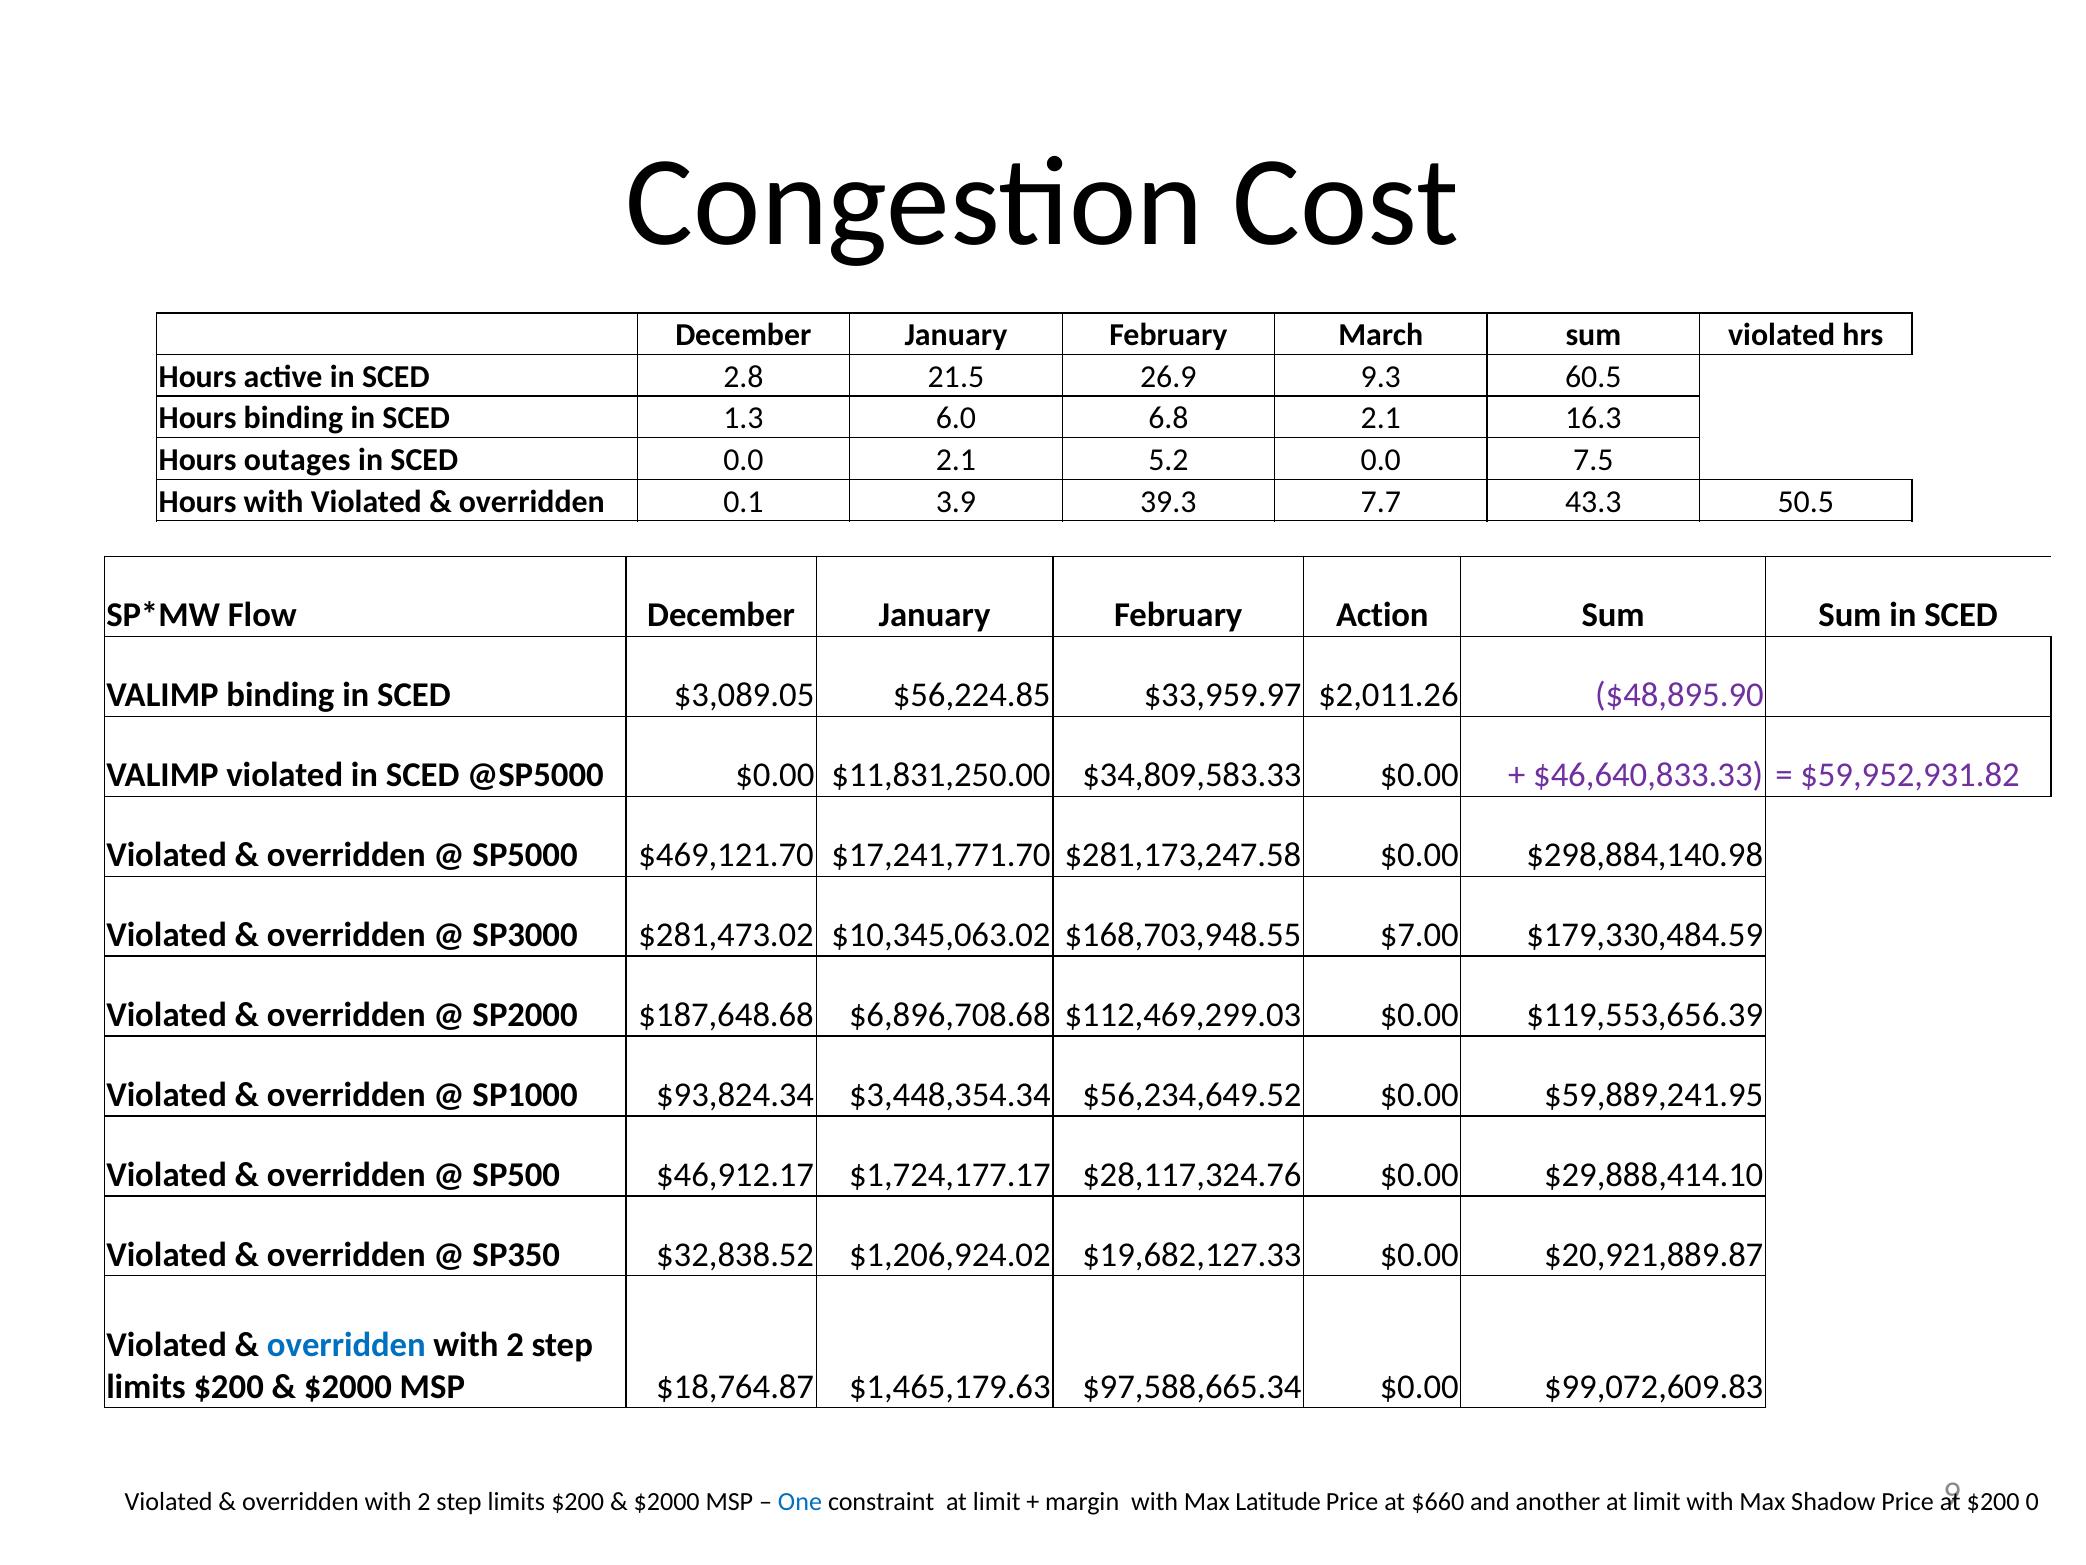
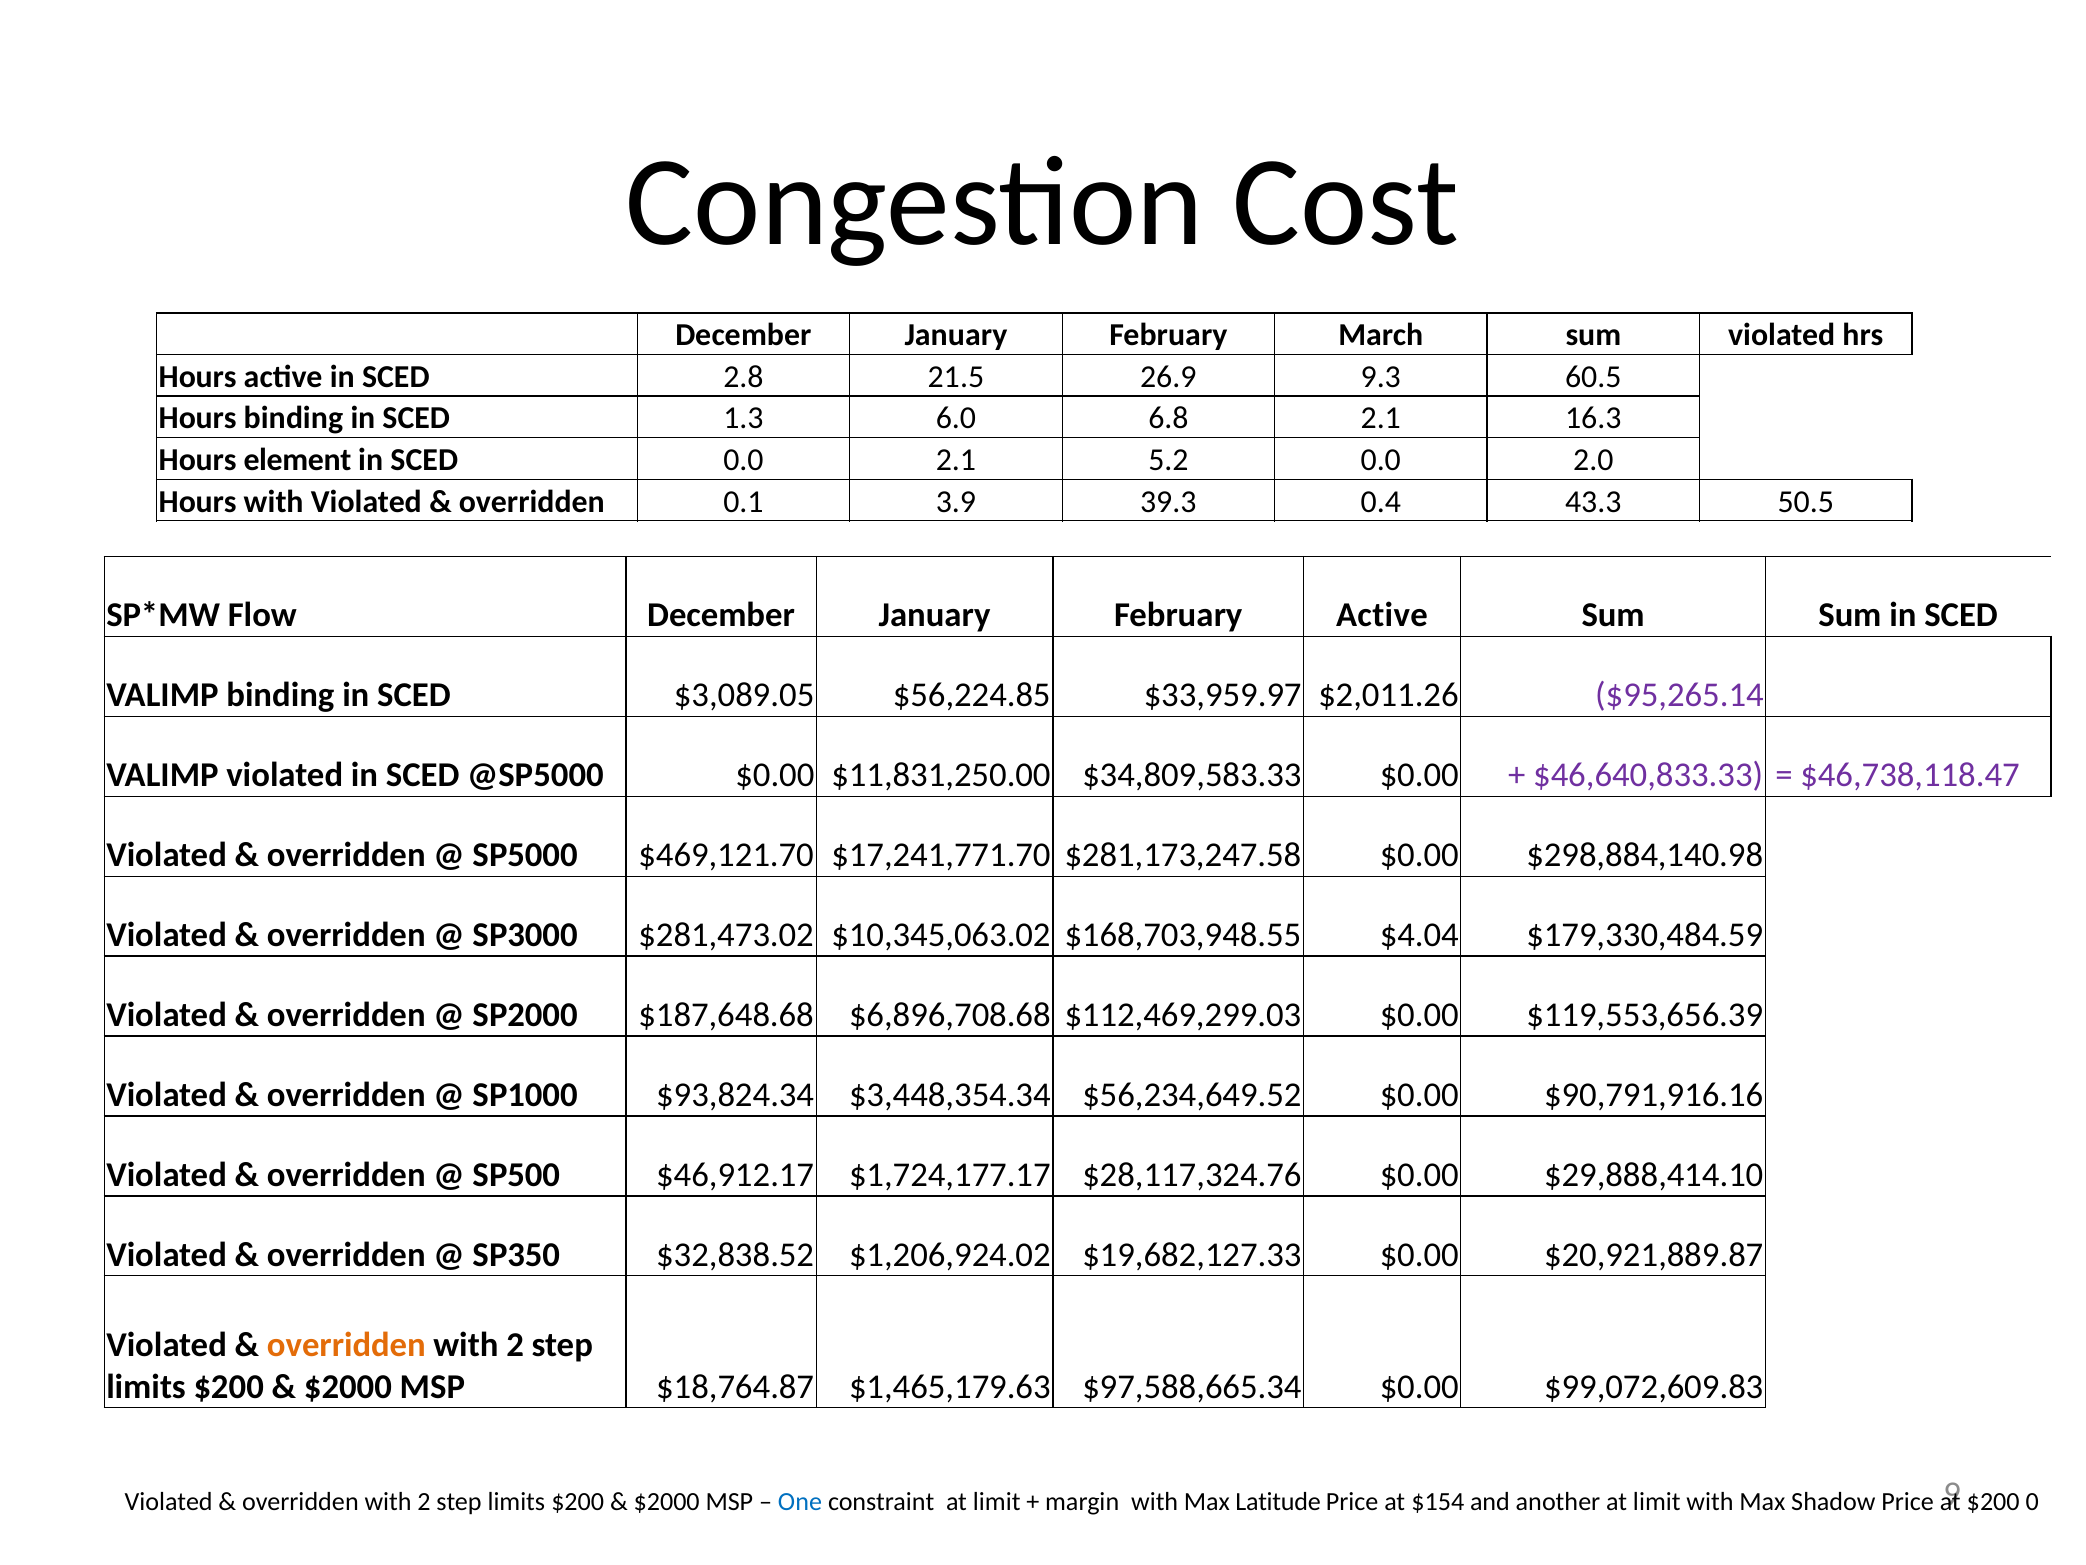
outages: outages -> element
7.5: 7.5 -> 2.0
7.7: 7.7 -> 0.4
February Action: Action -> Active
$48,895.90: $48,895.90 -> $95,265.14
$59,952,931.82: $59,952,931.82 -> $46,738,118.47
$7.00: $7.00 -> $4.04
$59,889,241.95: $59,889,241.95 -> $90,791,916.16
overridden at (346, 1344) colour: blue -> orange
$660: $660 -> $154
